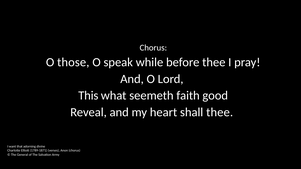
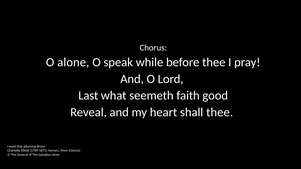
those: those -> alone
This: This -> Last
